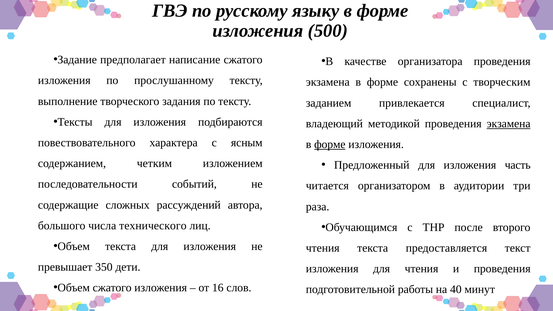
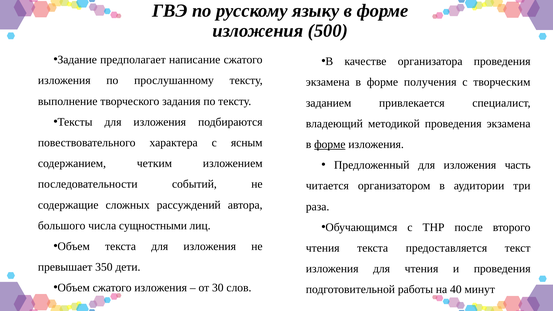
сохранены: сохранены -> получения
экзамена at (509, 124) underline: present -> none
технического: технического -> сущностными
16: 16 -> 30
